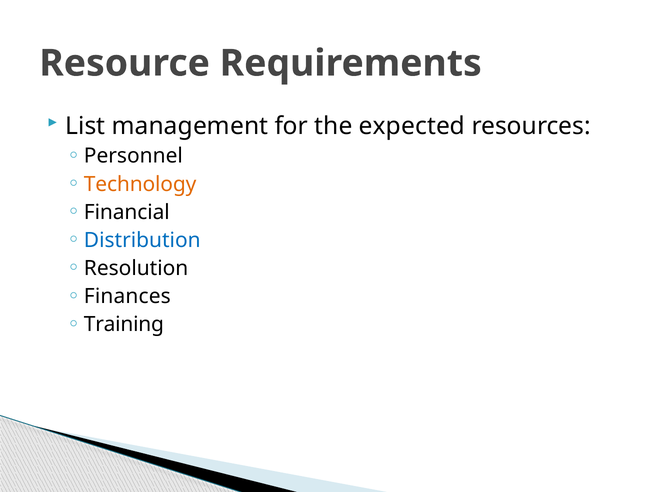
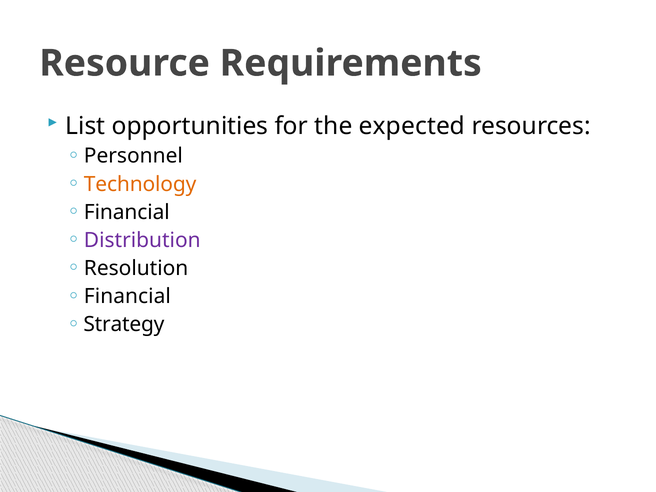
management: management -> opportunities
Distribution colour: blue -> purple
Finances at (127, 296): Finances -> Financial
Training: Training -> Strategy
